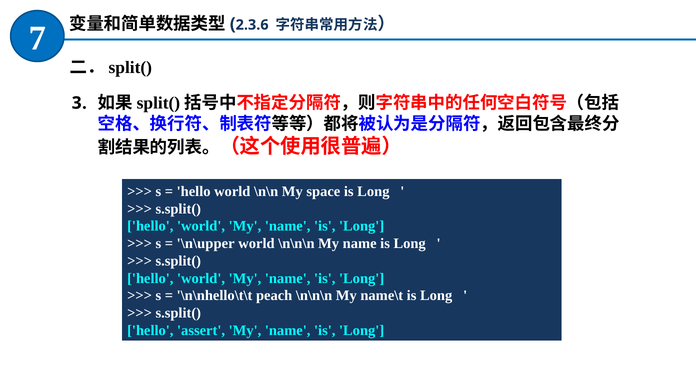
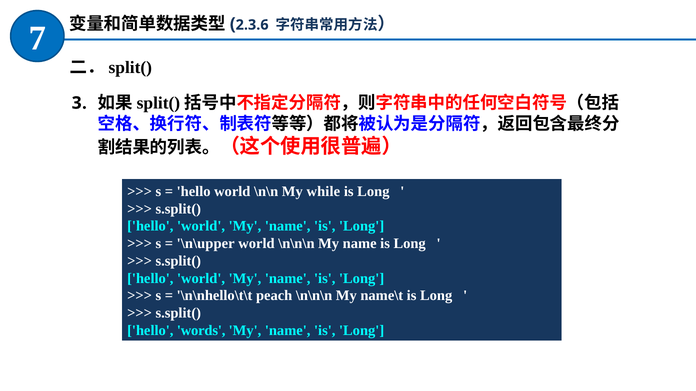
space: space -> while
assert: assert -> words
